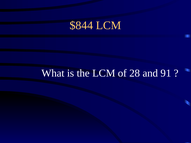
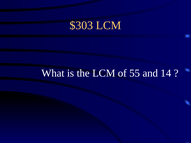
$844: $844 -> $303
28: 28 -> 55
91: 91 -> 14
